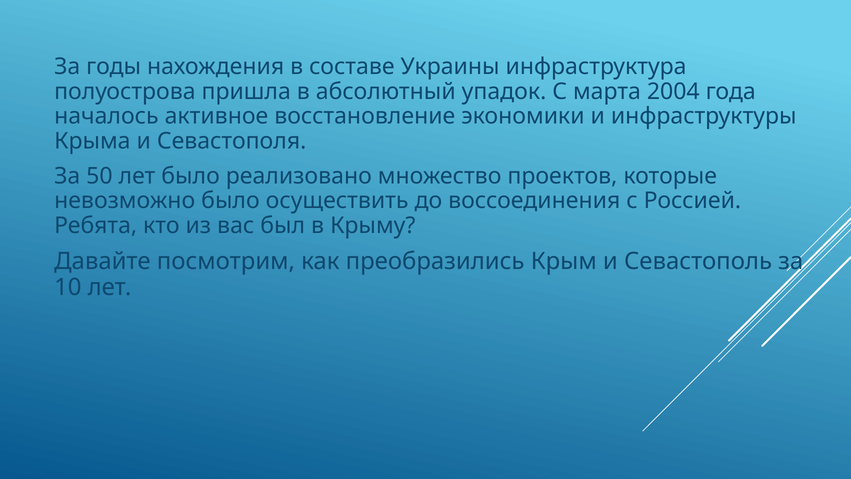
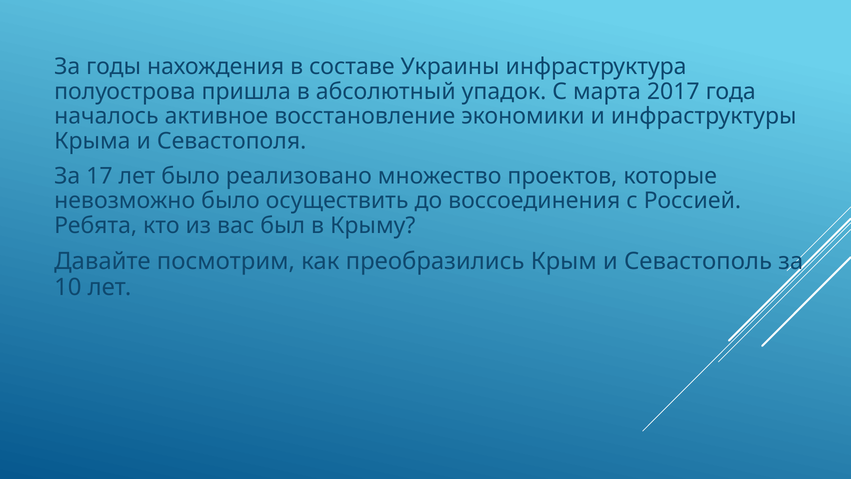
2004: 2004 -> 2017
50: 50 -> 17
